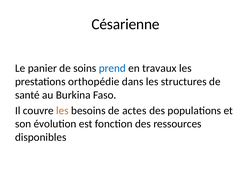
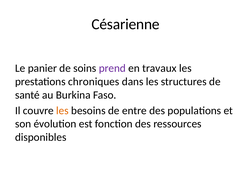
prend colour: blue -> purple
orthopédie: orthopédie -> chroniques
actes: actes -> entre
